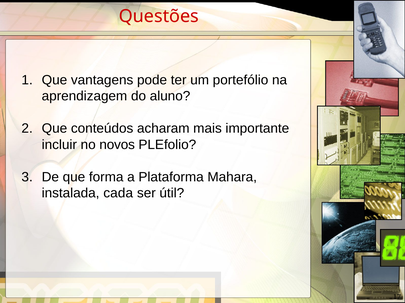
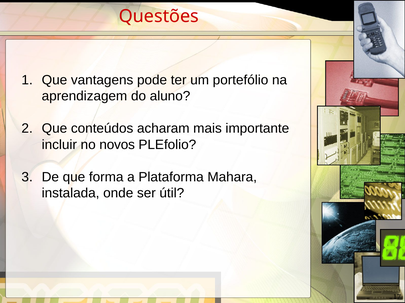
cada: cada -> onde
